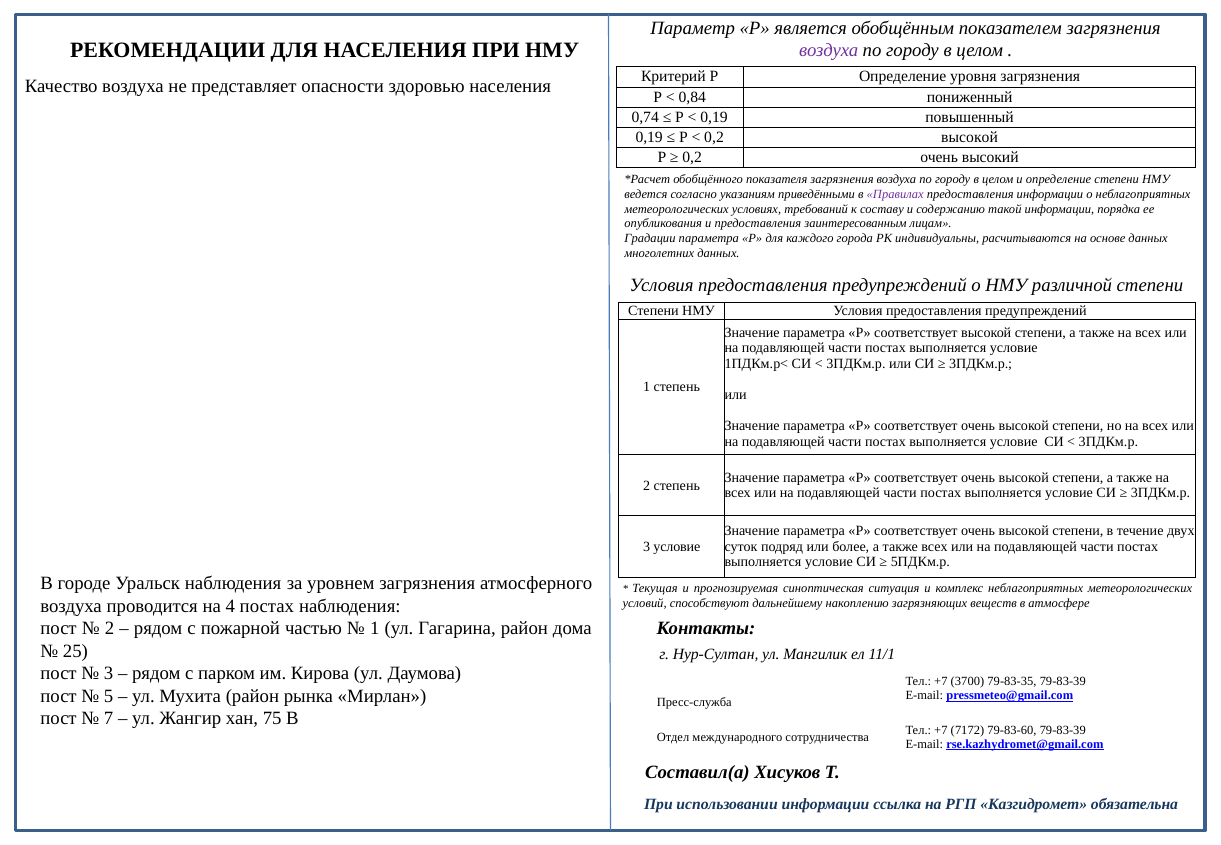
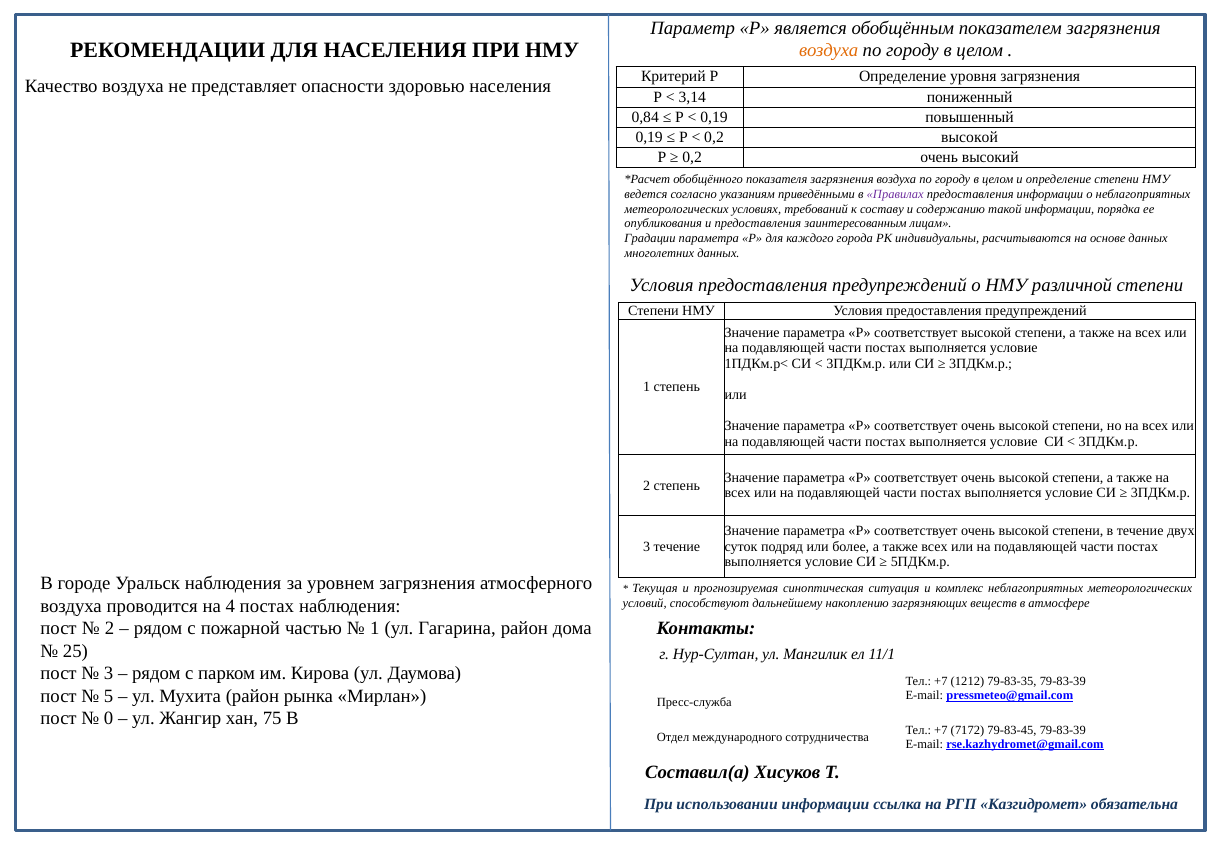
воздуха at (829, 50) colour: purple -> orange
0,84: 0,84 -> 3,14
0,74: 0,74 -> 0,84
3 условие: условие -> течение
3700: 3700 -> 1212
7: 7 -> 0
79-83-60: 79-83-60 -> 79-83-45
